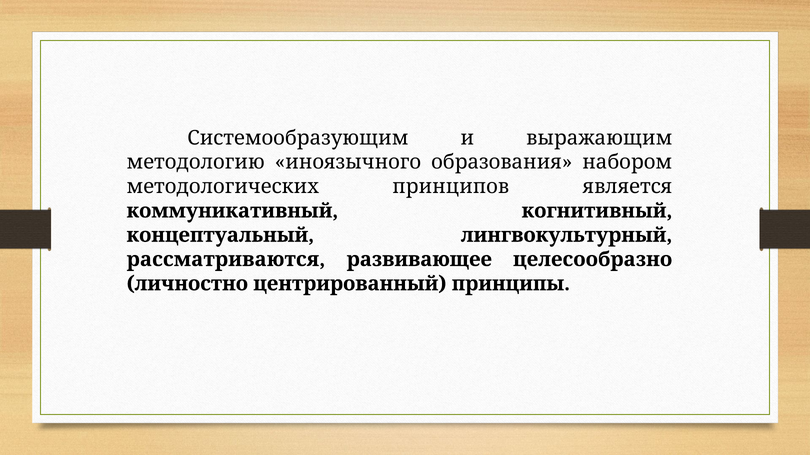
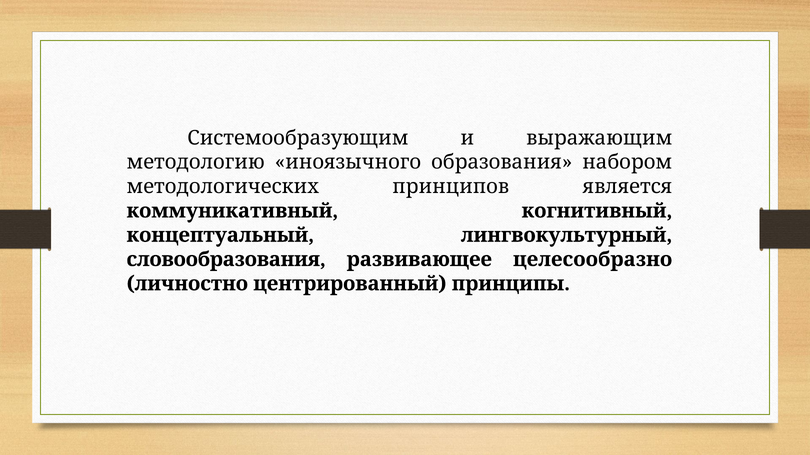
рассматриваются: рассматриваются -> словообразования
